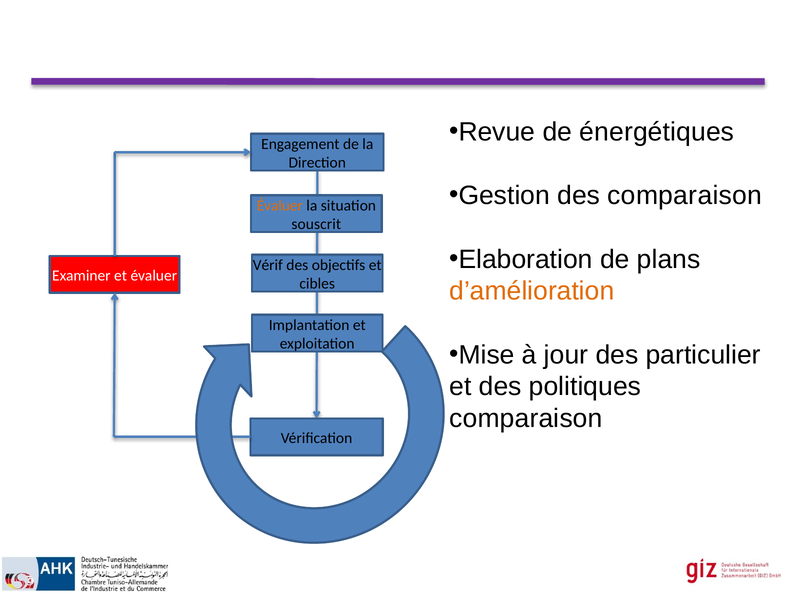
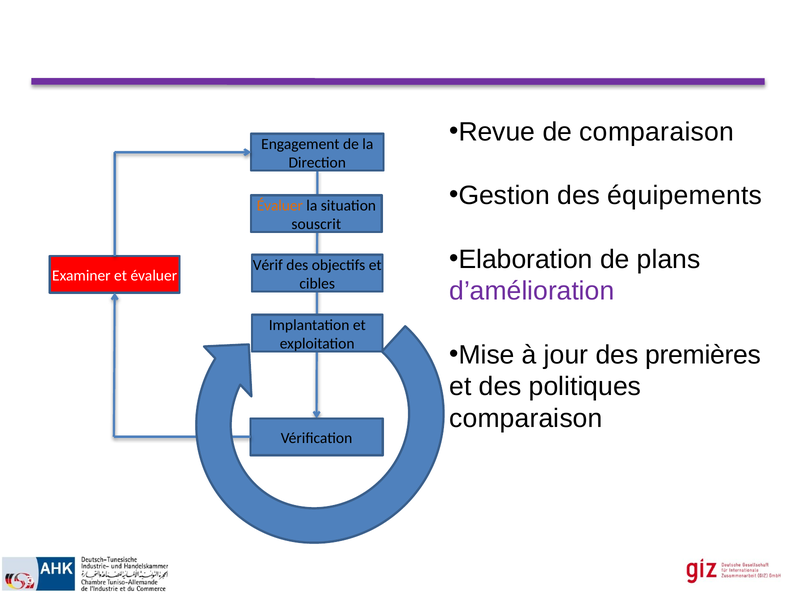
de énergétiques: énergétiques -> comparaison
des comparaison: comparaison -> équipements
d’amélioration colour: orange -> purple
particulier: particulier -> premières
